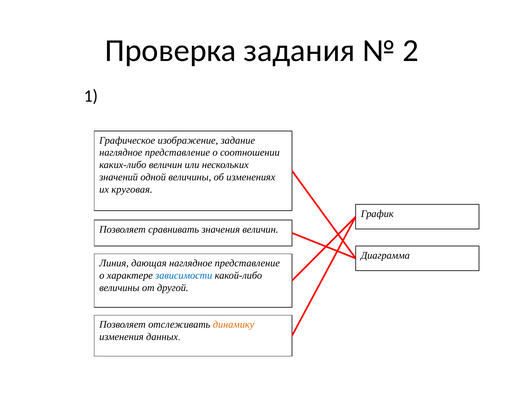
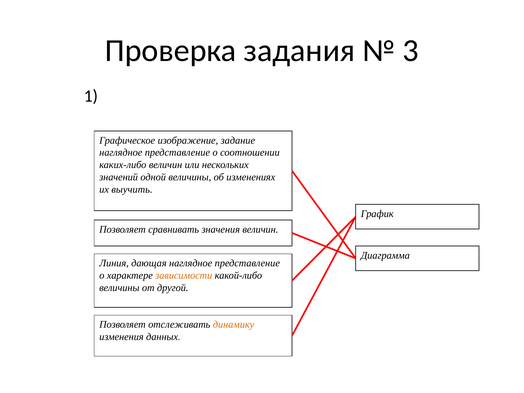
2: 2 -> 3
круговая: круговая -> выучить
зависимости colour: blue -> orange
